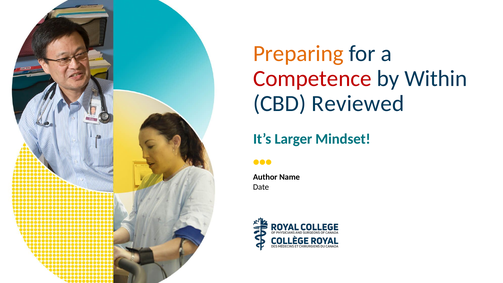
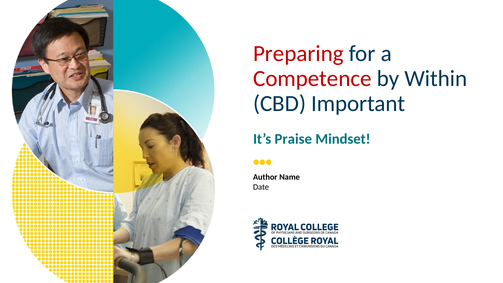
Preparing colour: orange -> red
Reviewed: Reviewed -> Important
Larger: Larger -> Praise
